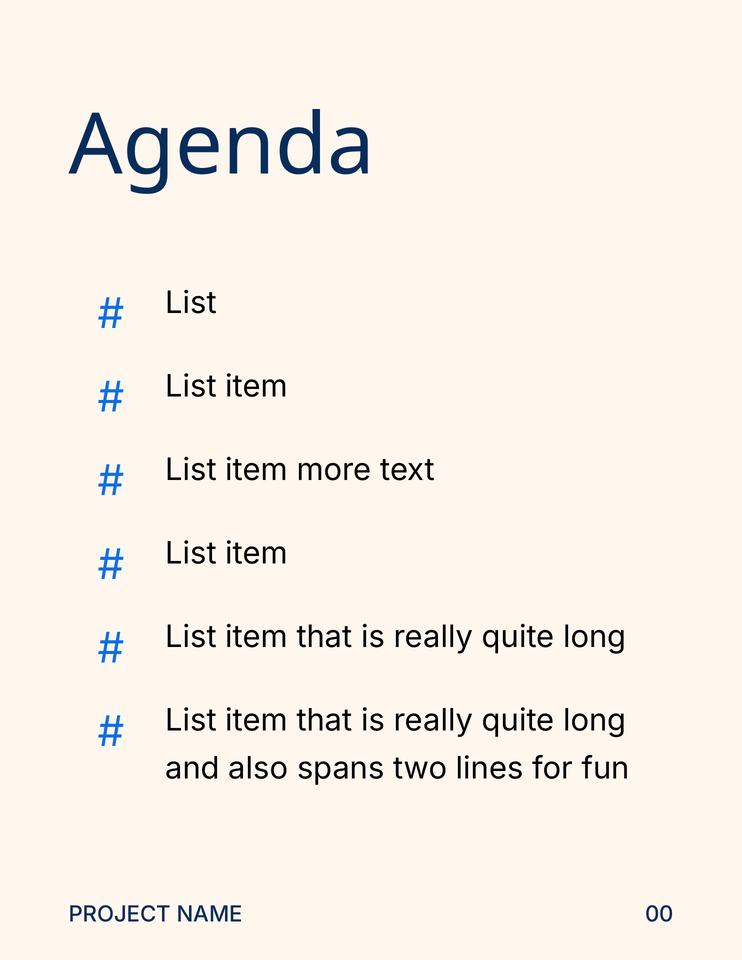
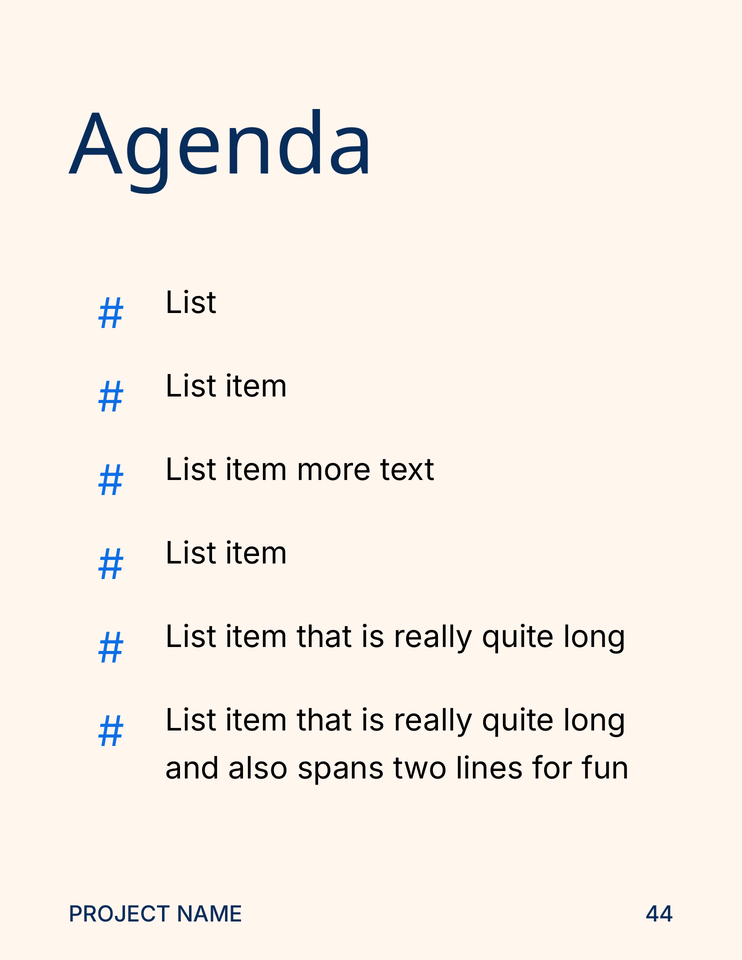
00: 00 -> 44
